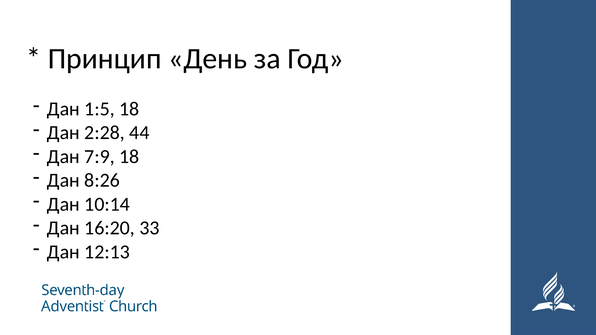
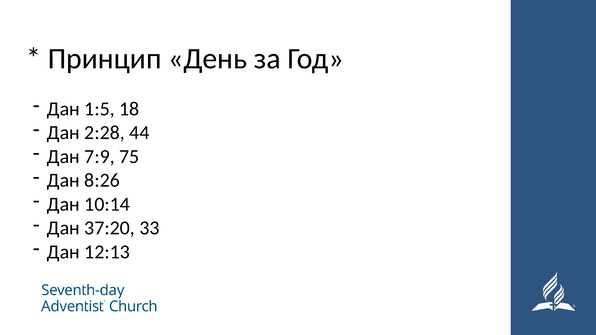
7:9 18: 18 -> 75
16:20: 16:20 -> 37:20
